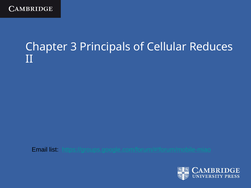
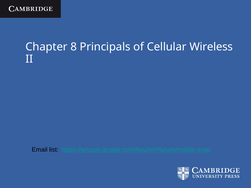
3: 3 -> 8
Reduces: Reduces -> Wireless
